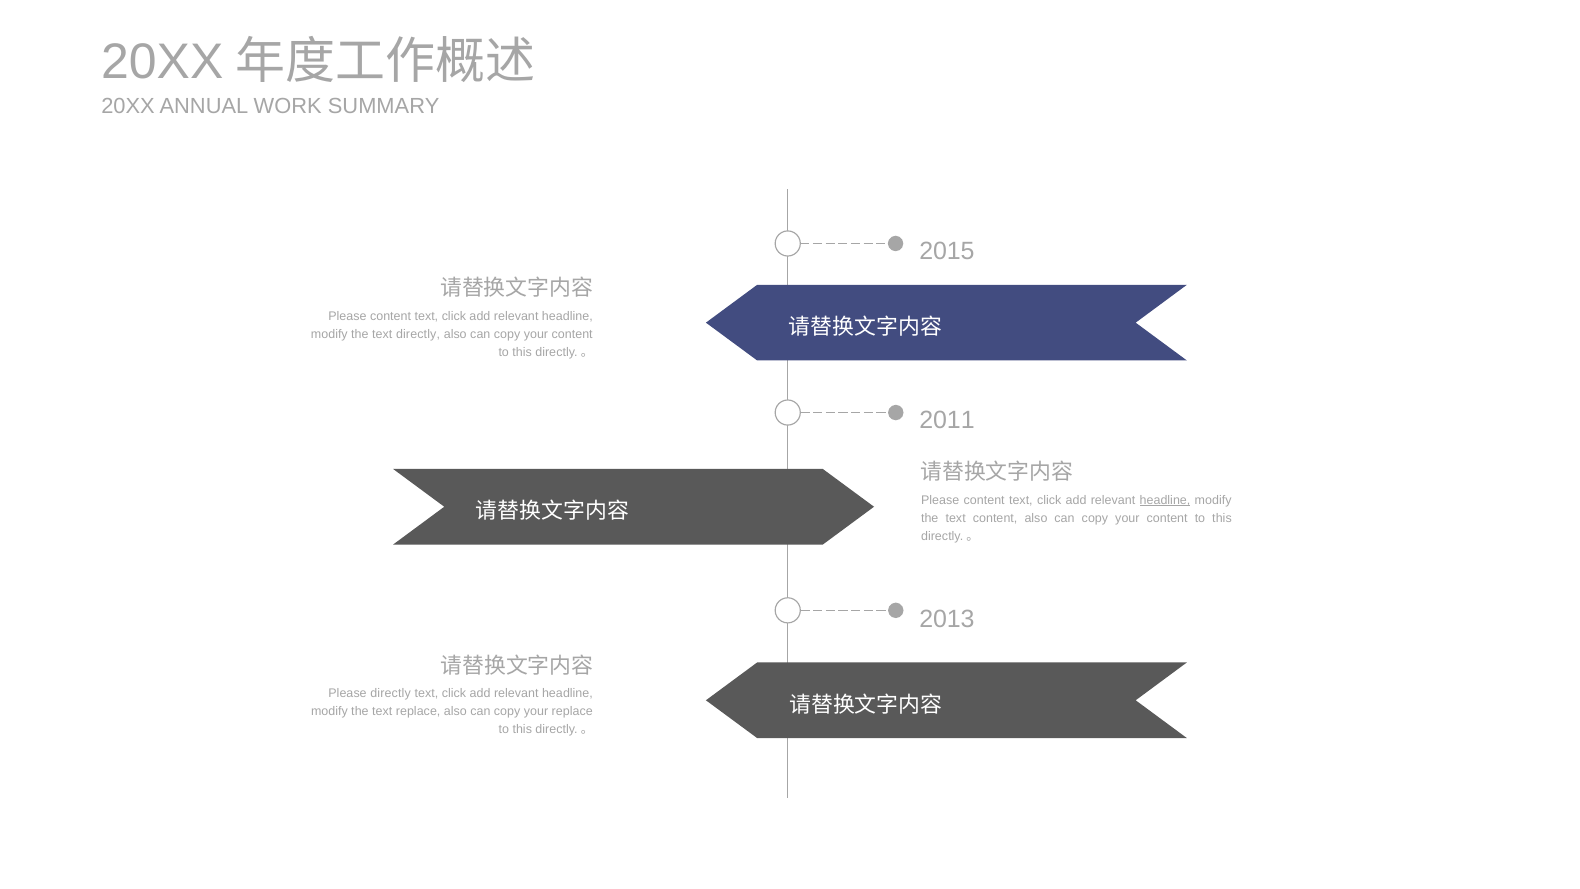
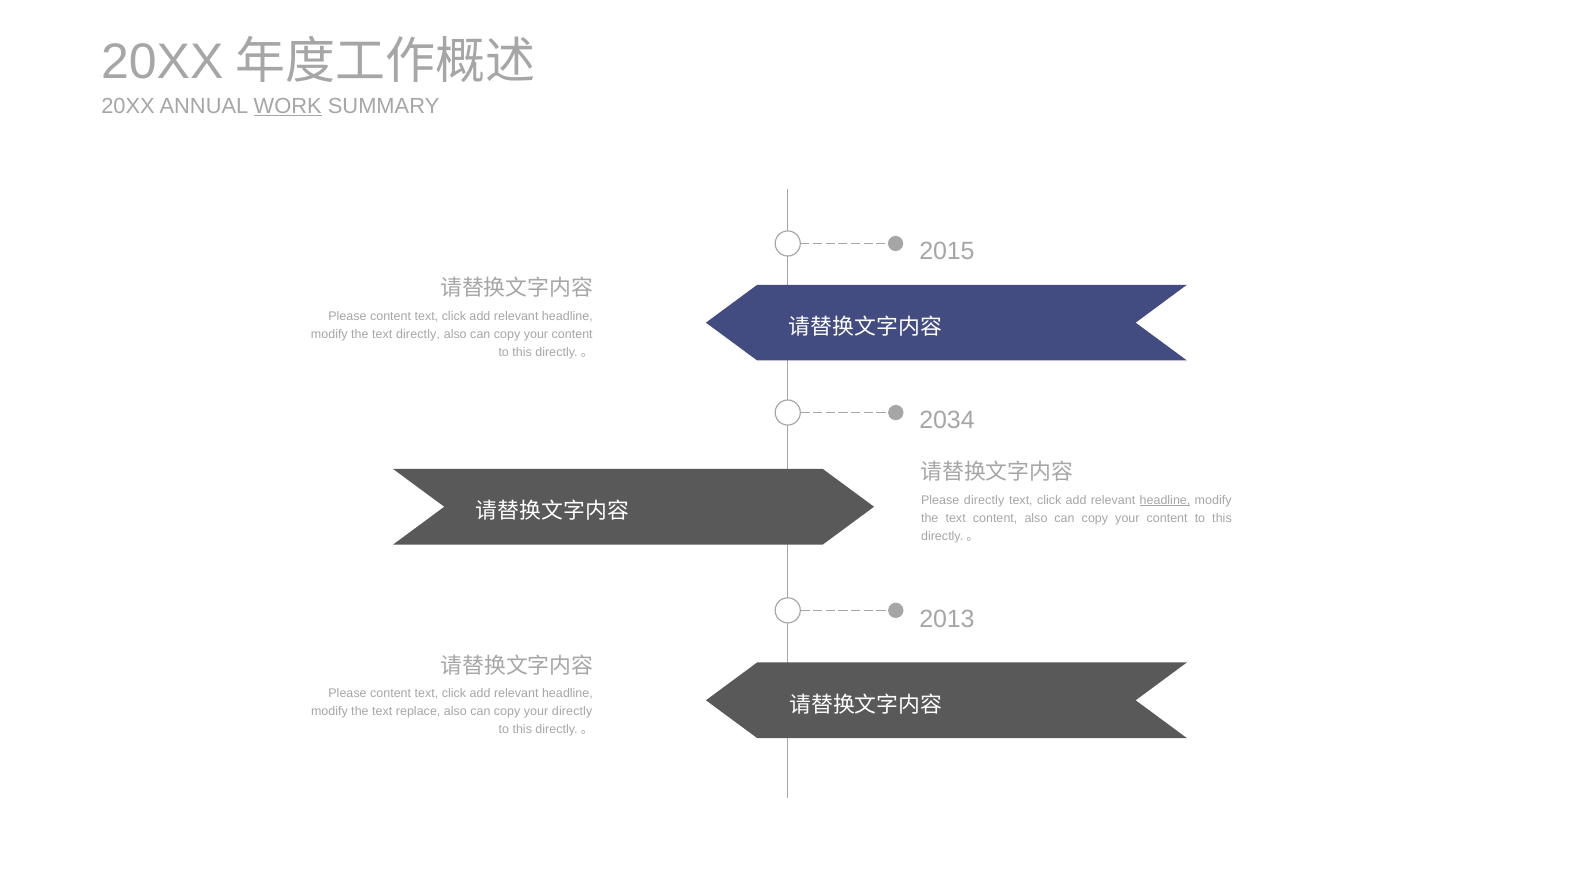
WORK underline: none -> present
2011: 2011 -> 2034
content at (984, 500): content -> directly
directly at (391, 694): directly -> content
your replace: replace -> directly
